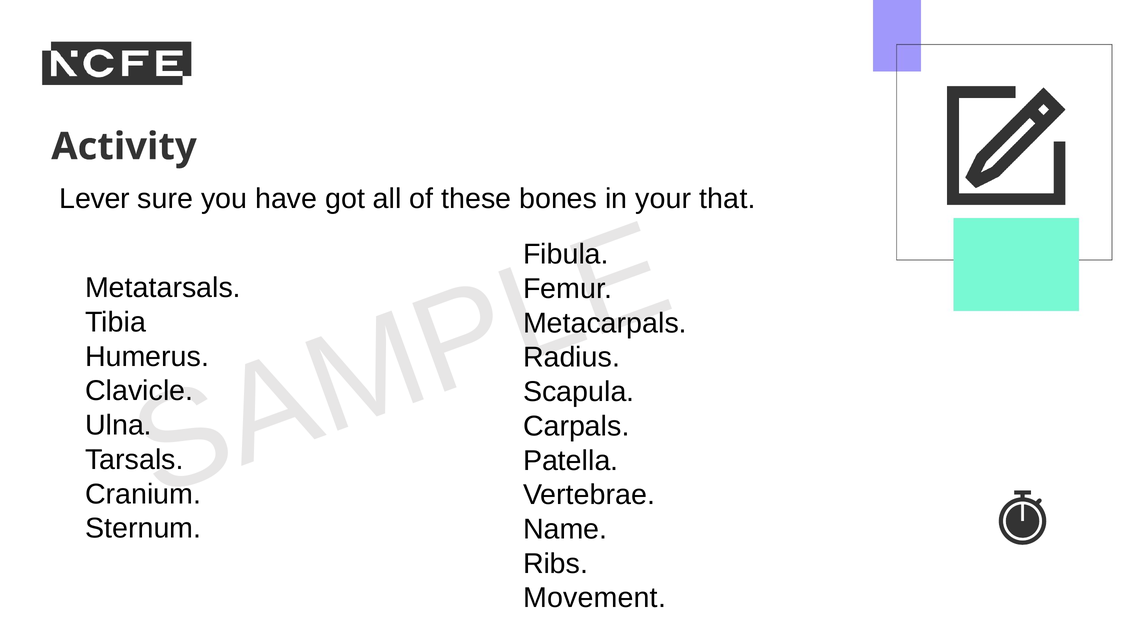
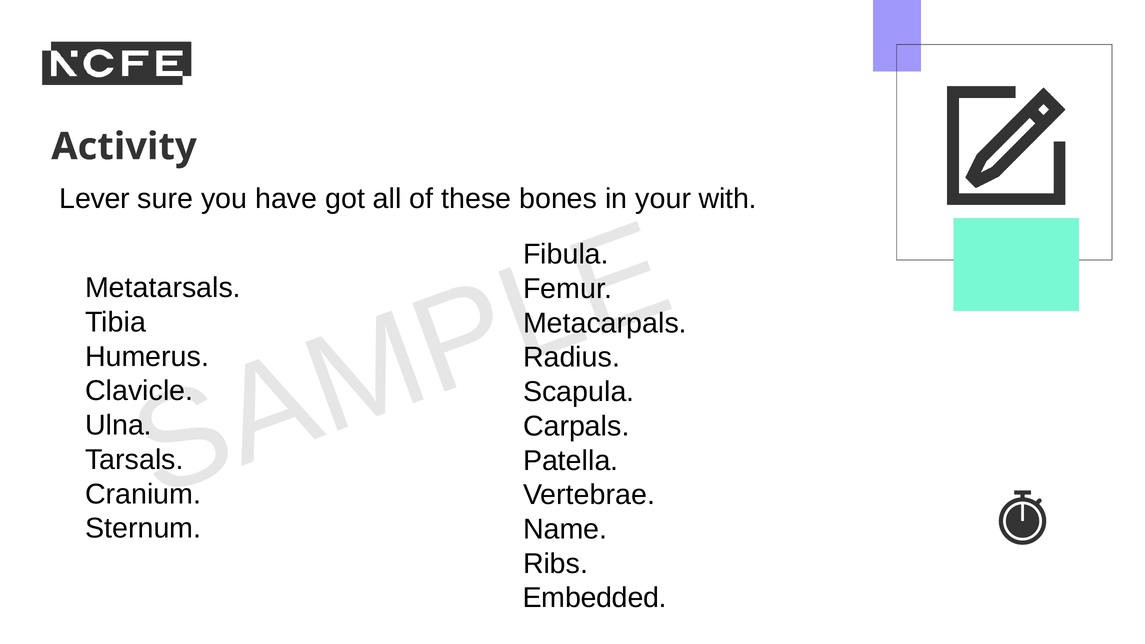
that: that -> with
Movement: Movement -> Embedded
